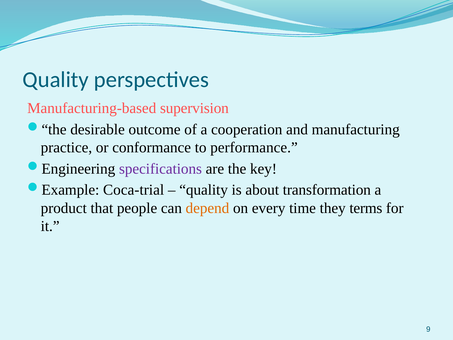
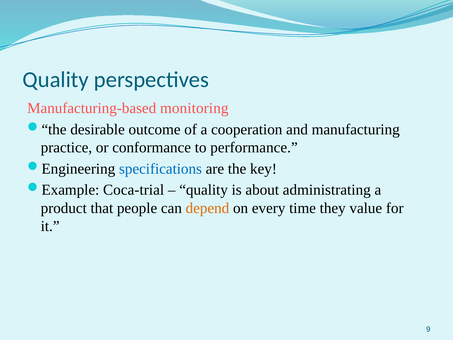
supervision: supervision -> monitoring
specifications colour: purple -> blue
transformation: transformation -> administrating
terms: terms -> value
